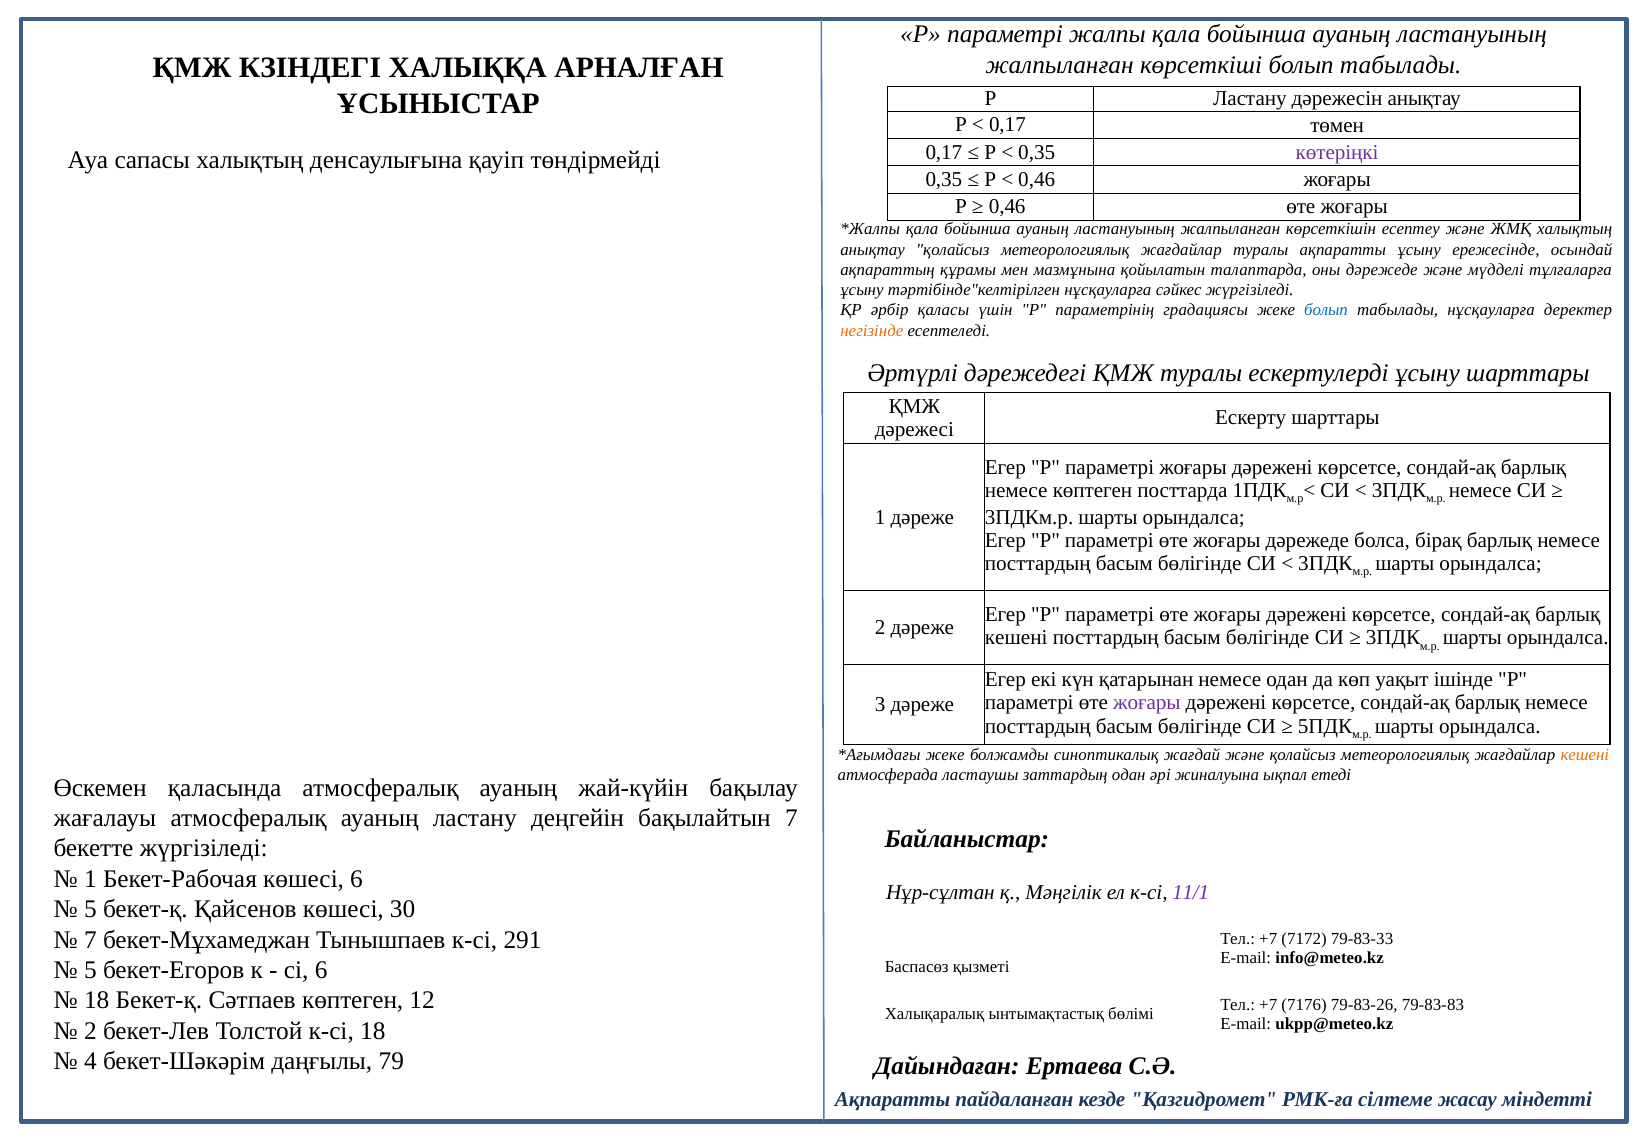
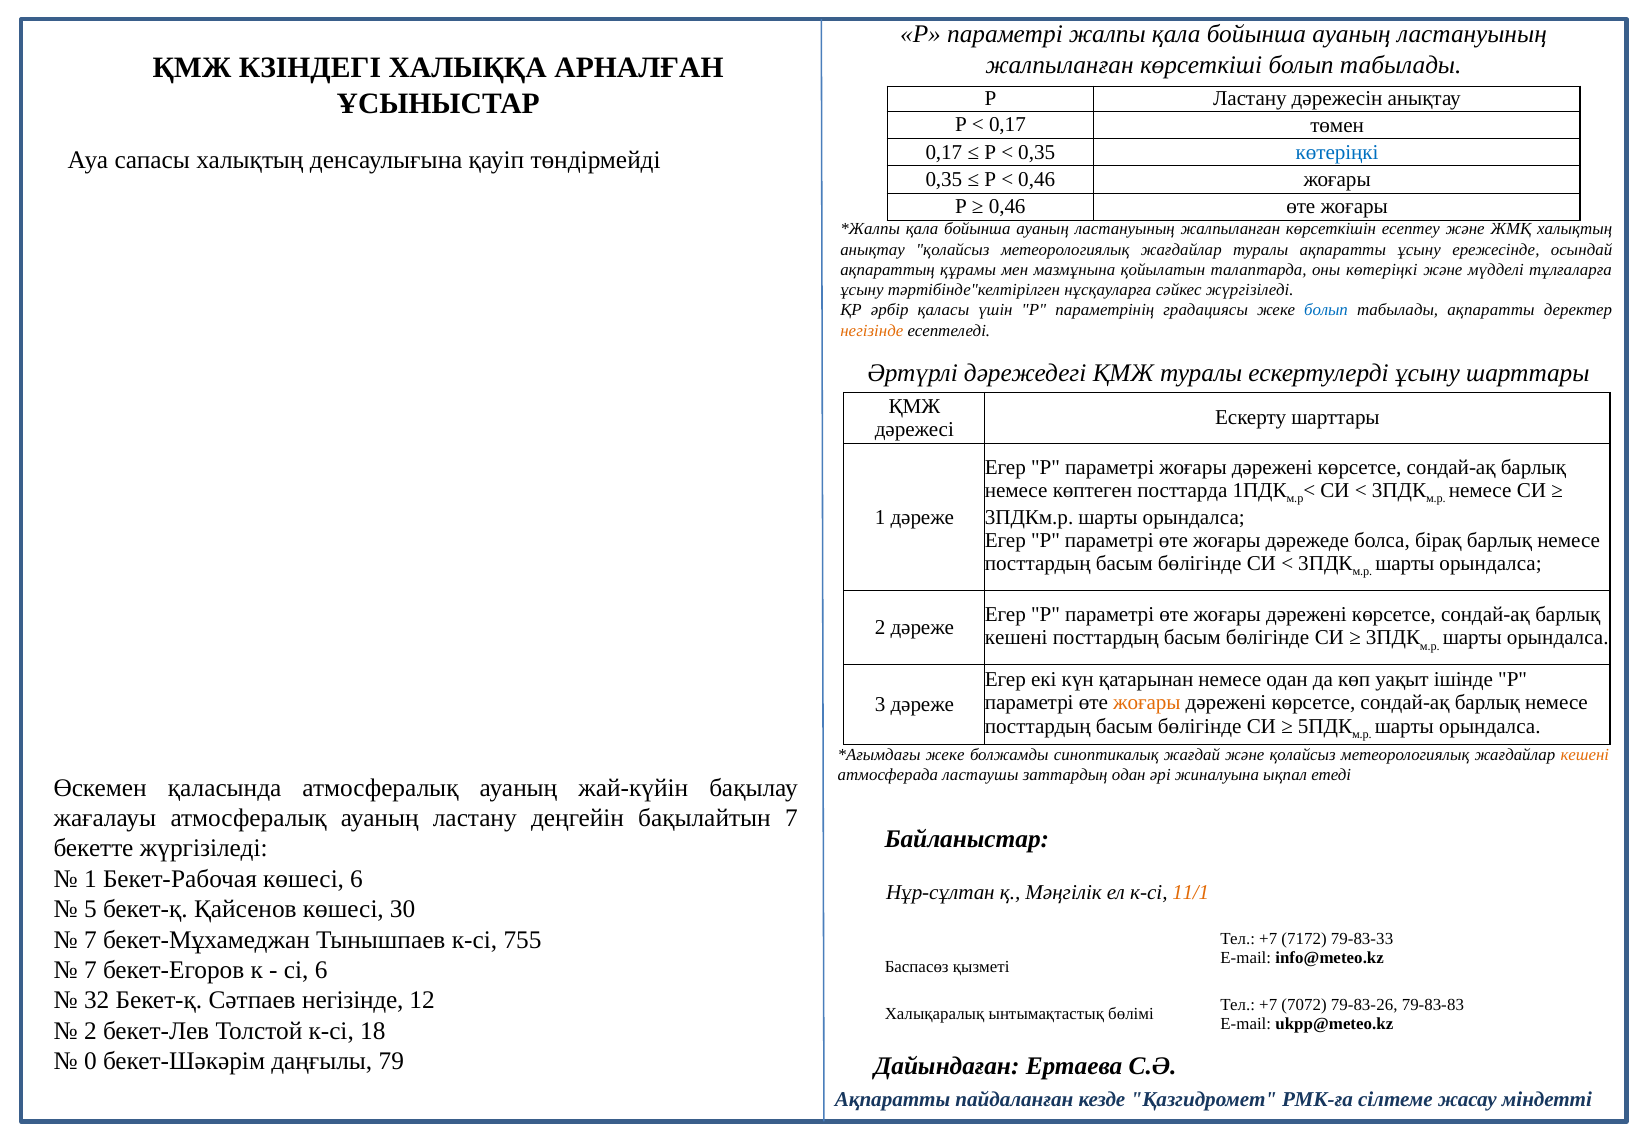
көтеріңкі at (1337, 152) colour: purple -> blue
оны дәрежеде: дәрежеде -> көтеріңкі
табылады нұсқауларға: нұсқауларға -> ақпаратты
жоғары at (1147, 703) colour: purple -> orange
11/1 colour: purple -> orange
291: 291 -> 755
5 at (90, 970): 5 -> 7
18 at (97, 1001): 18 -> 32
Сәтпаев көптеген: көптеген -> негізінде
7176: 7176 -> 7072
4: 4 -> 0
